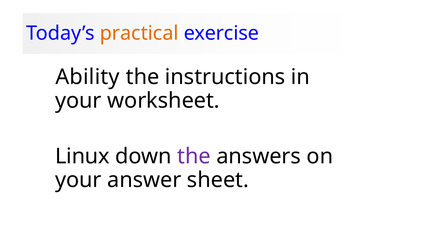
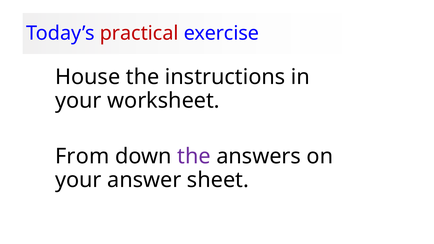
practical colour: orange -> red
Ability: Ability -> House
Linux: Linux -> From
